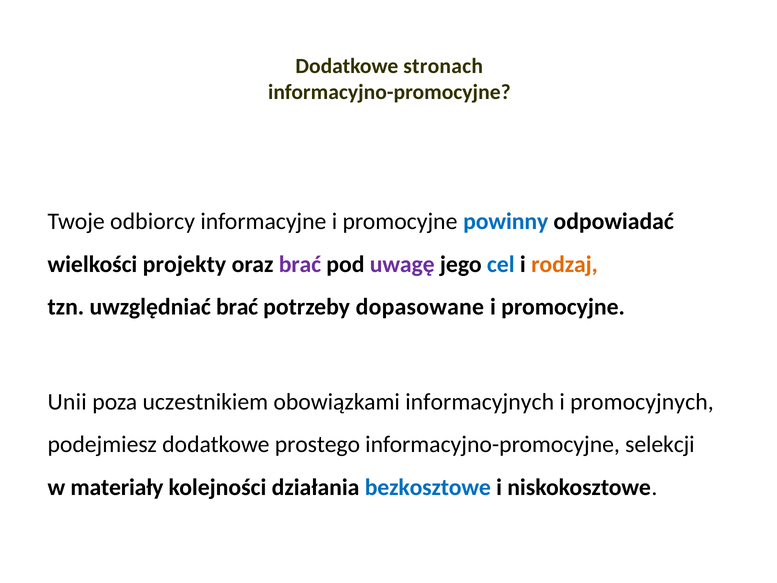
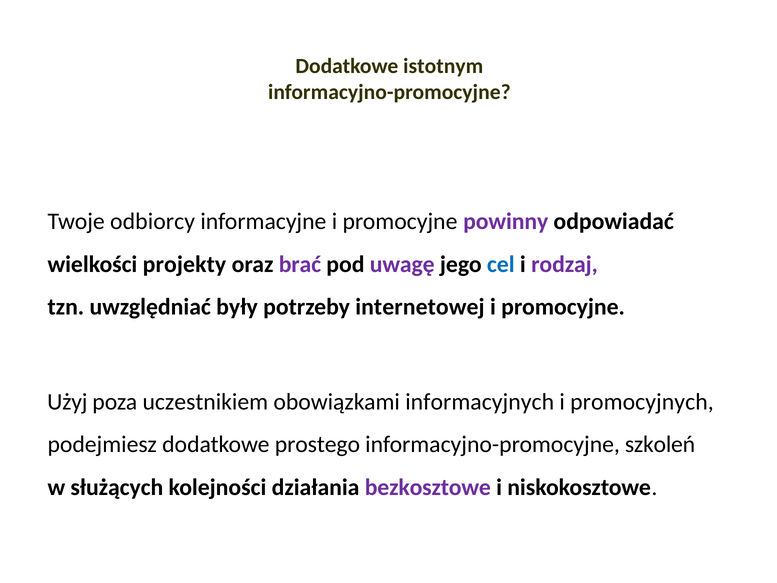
stronach: stronach -> istotnym
powinny colour: blue -> purple
rodzaj colour: orange -> purple
uwzględniać brać: brać -> były
dopasowane: dopasowane -> internetowej
Unii: Unii -> Użyj
selekcji: selekcji -> szkoleń
materiały: materiały -> służących
bezkosztowe colour: blue -> purple
